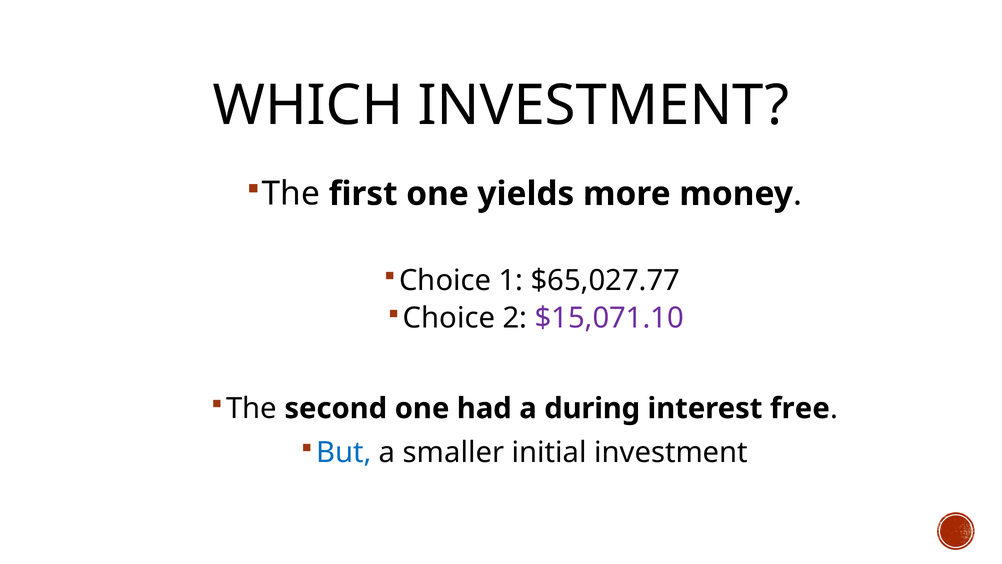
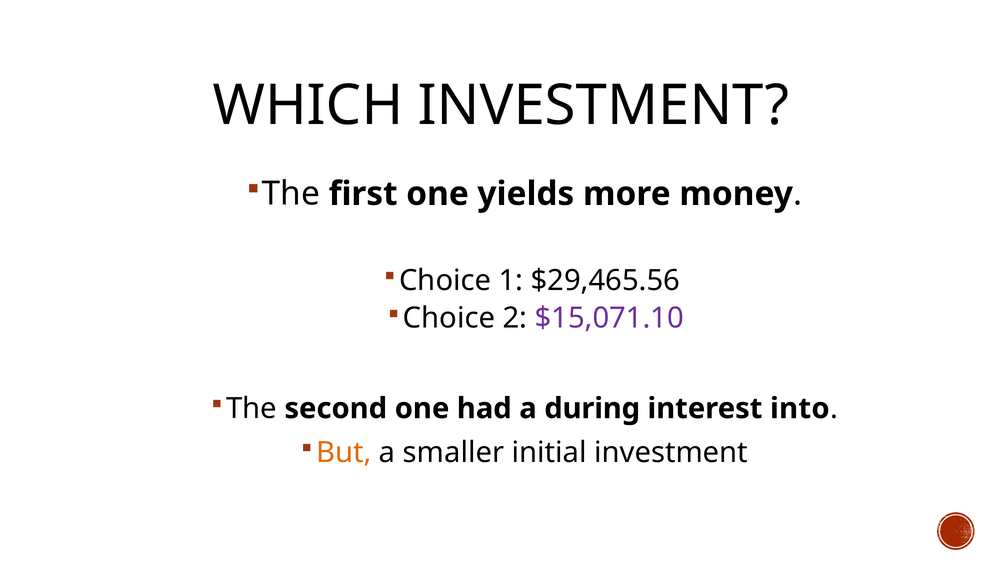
$65,027.77: $65,027.77 -> $29,465.56
free: free -> into
But colour: blue -> orange
